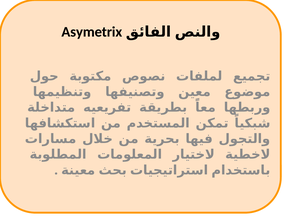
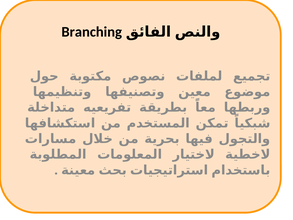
Asymetrix: Asymetrix -> Branching
